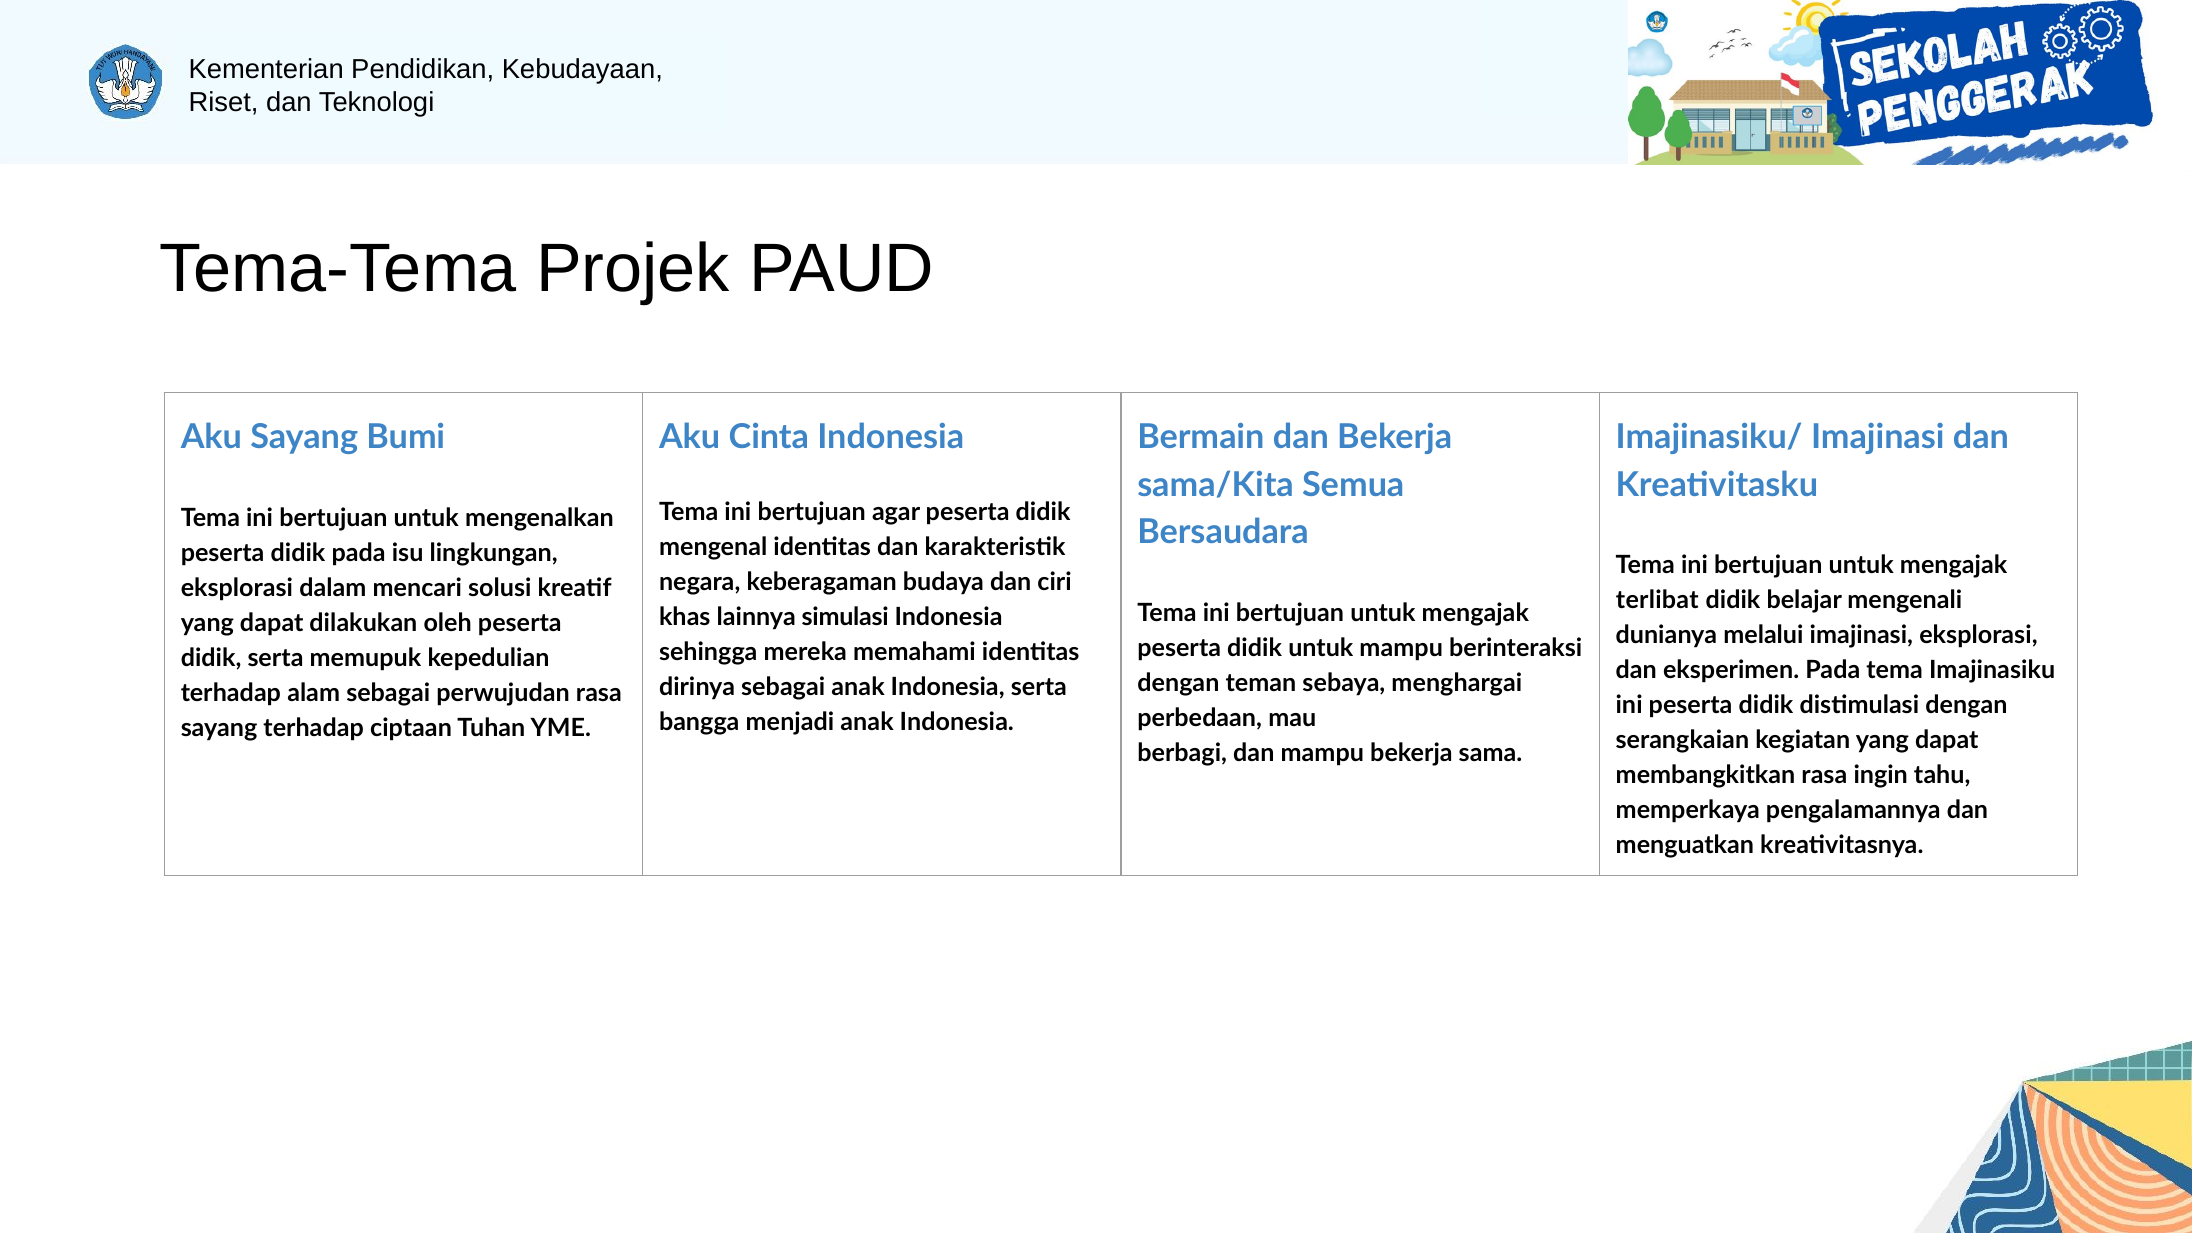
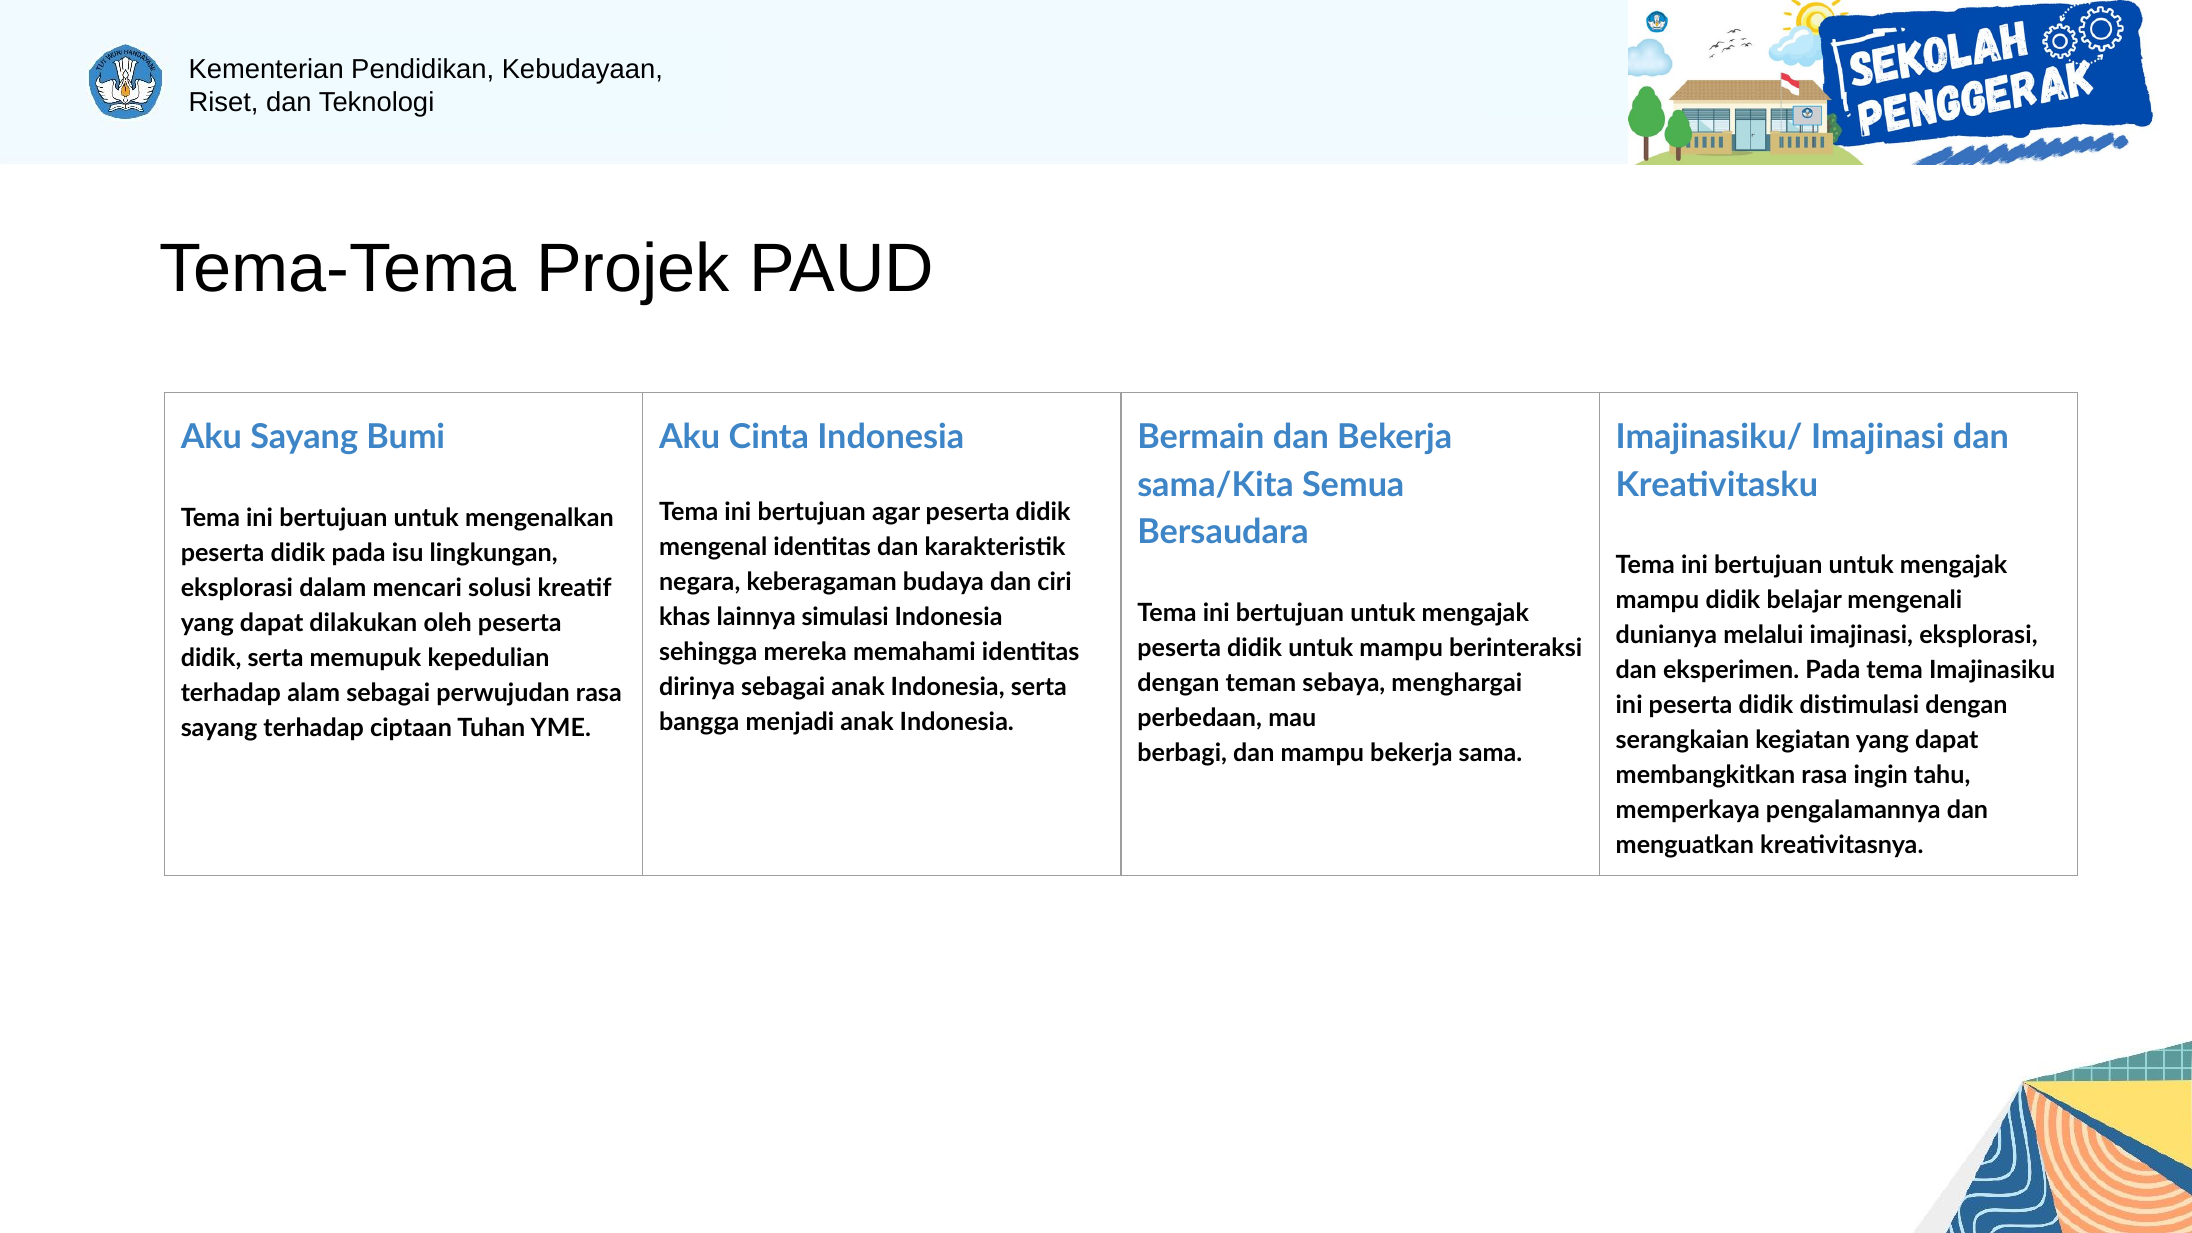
terlibat at (1657, 601): terlibat -> mampu
